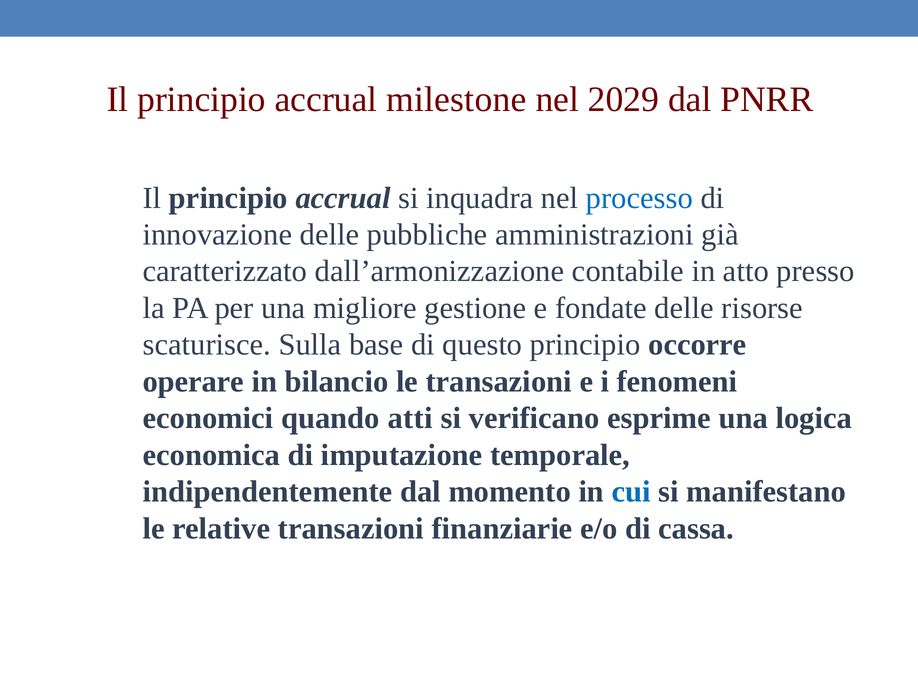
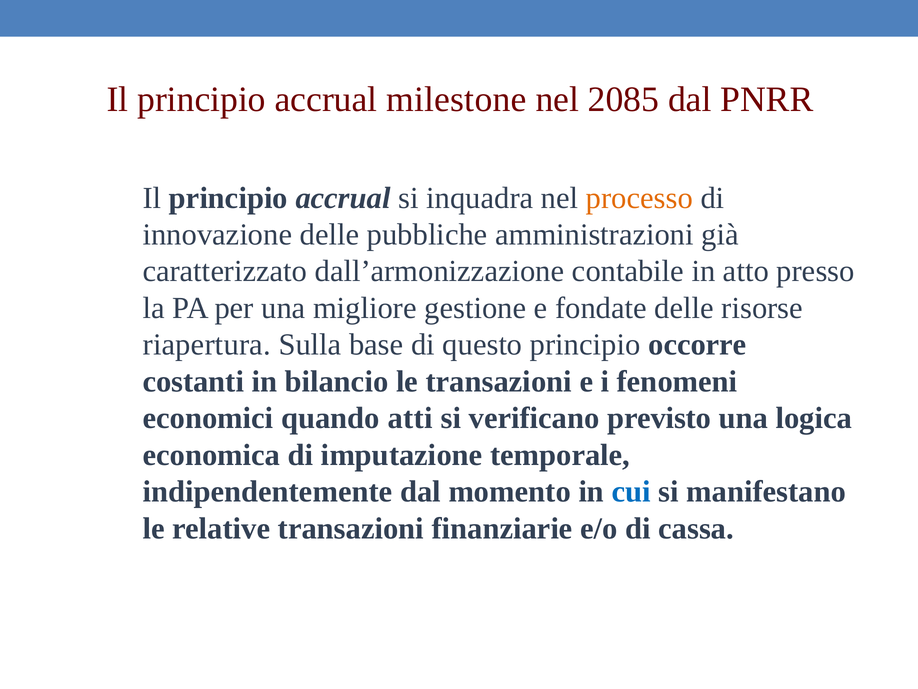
2029: 2029 -> 2085
processo colour: blue -> orange
scaturisce: scaturisce -> riapertura
operare: operare -> costanti
esprime: esprime -> previsto
